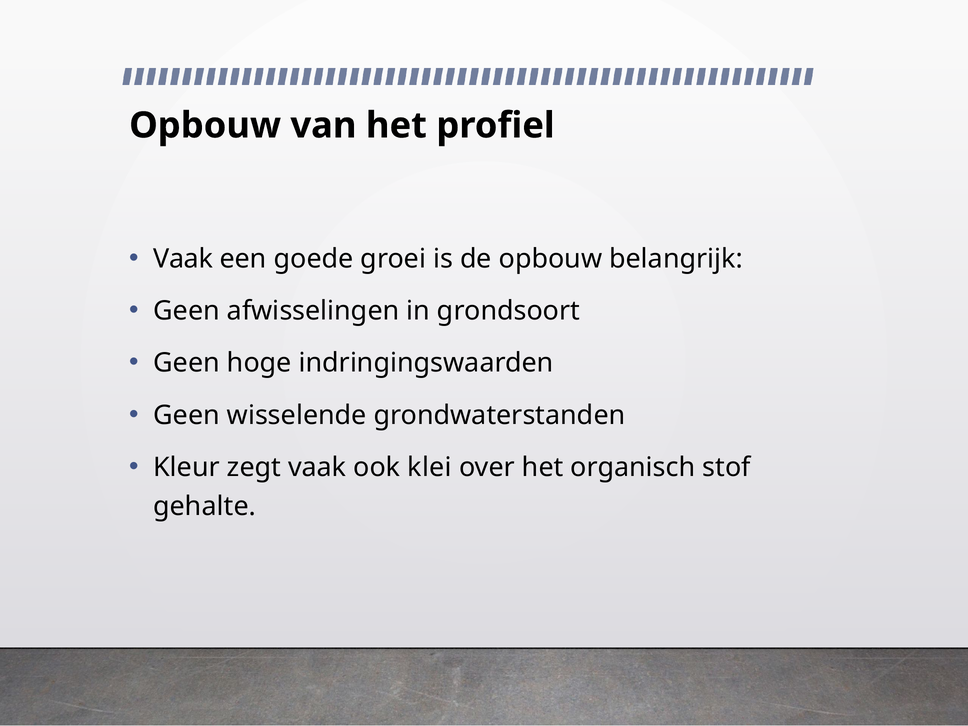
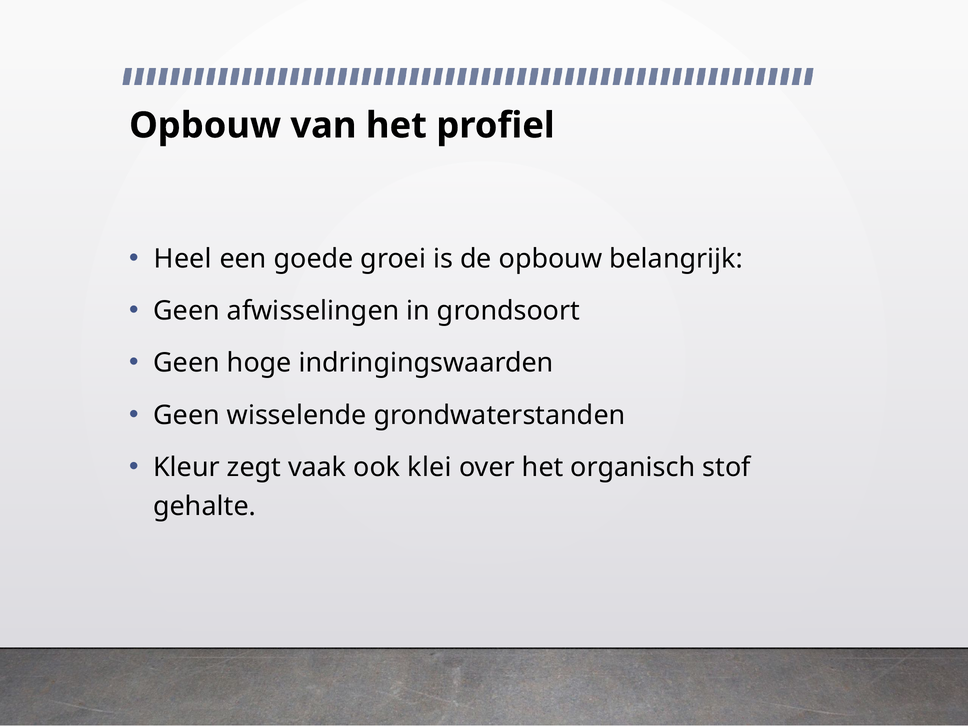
Vaak at (183, 259): Vaak -> Heel
